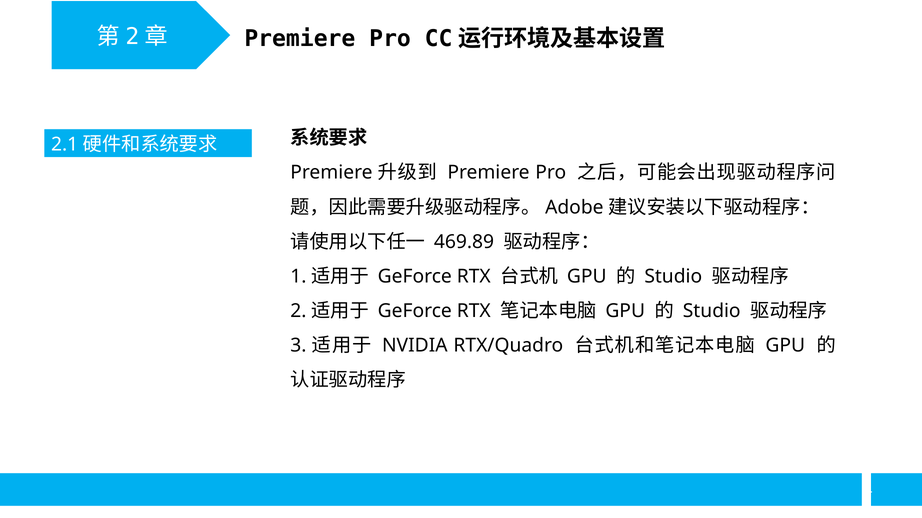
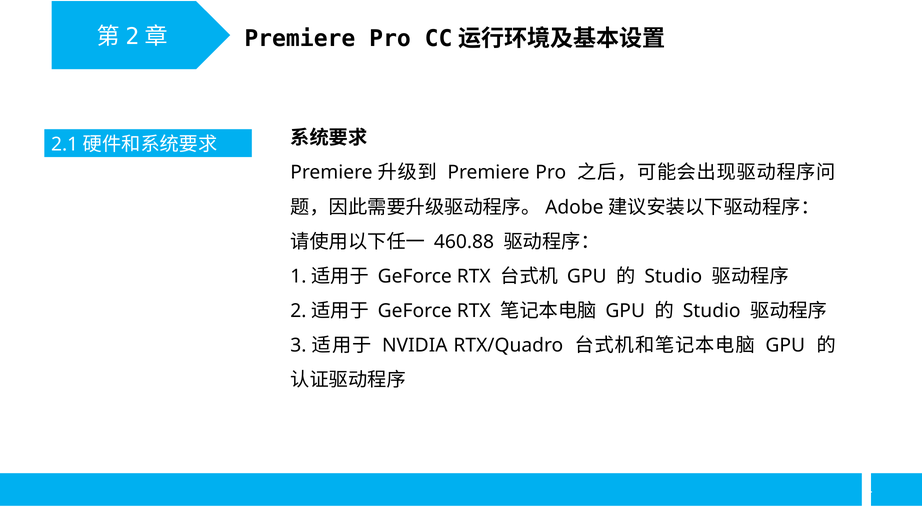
469.89: 469.89 -> 460.88
